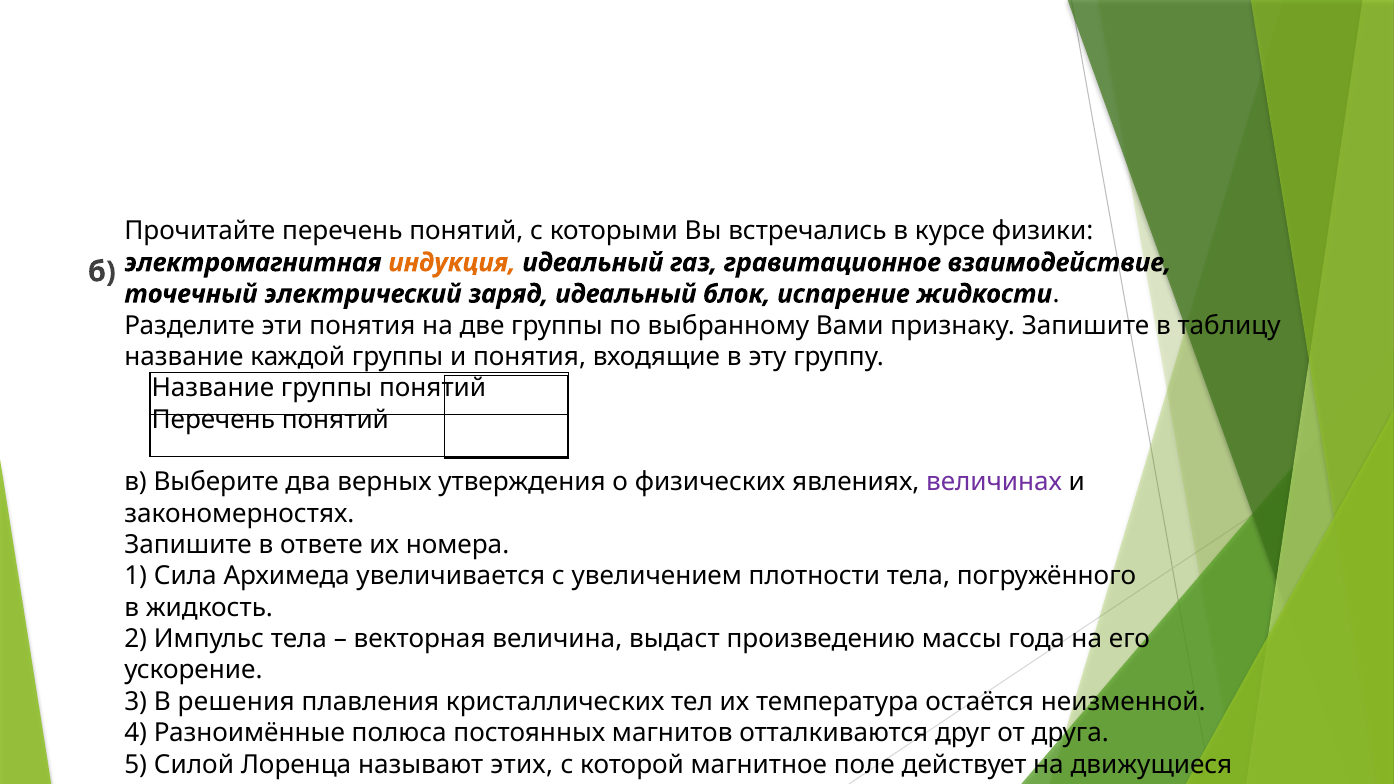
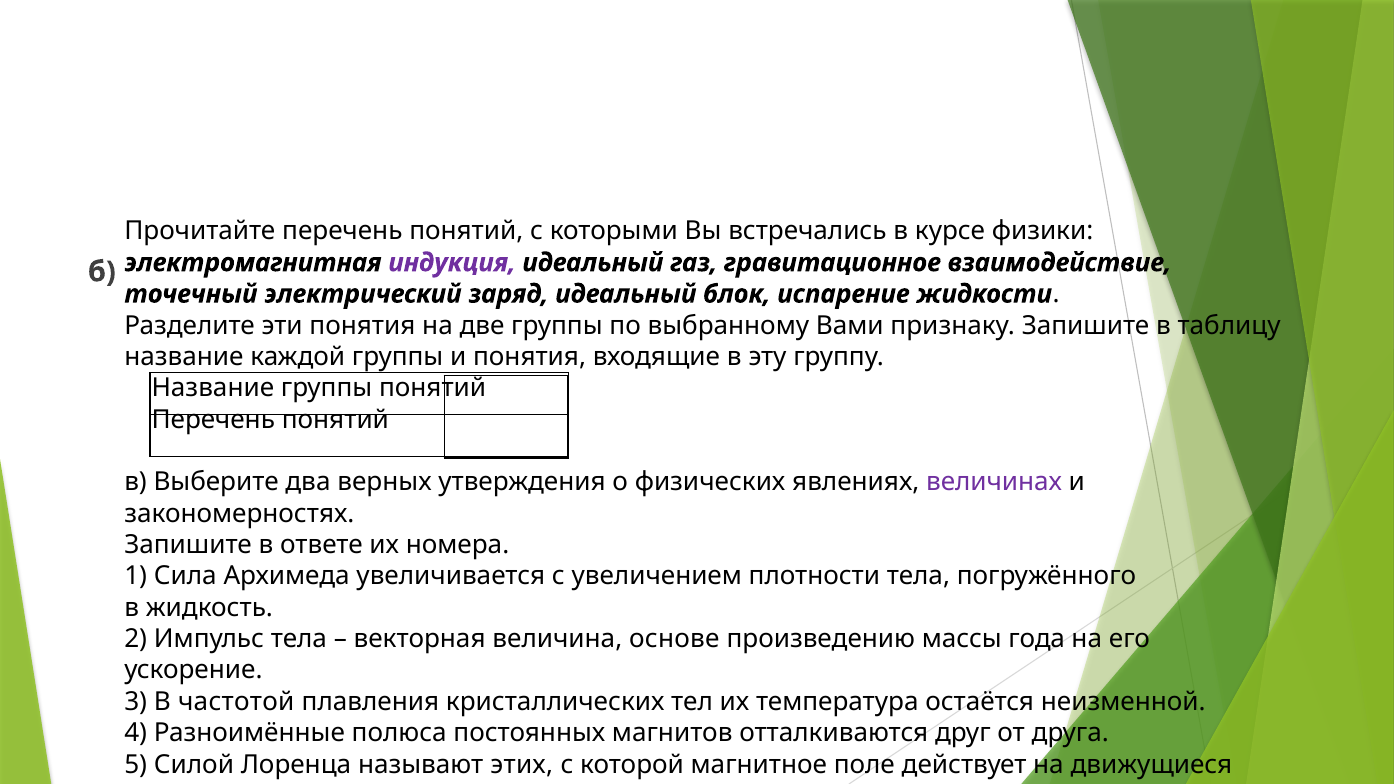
индукция colour: orange -> purple
выдаст: выдаст -> основе
решения: решения -> частотой
